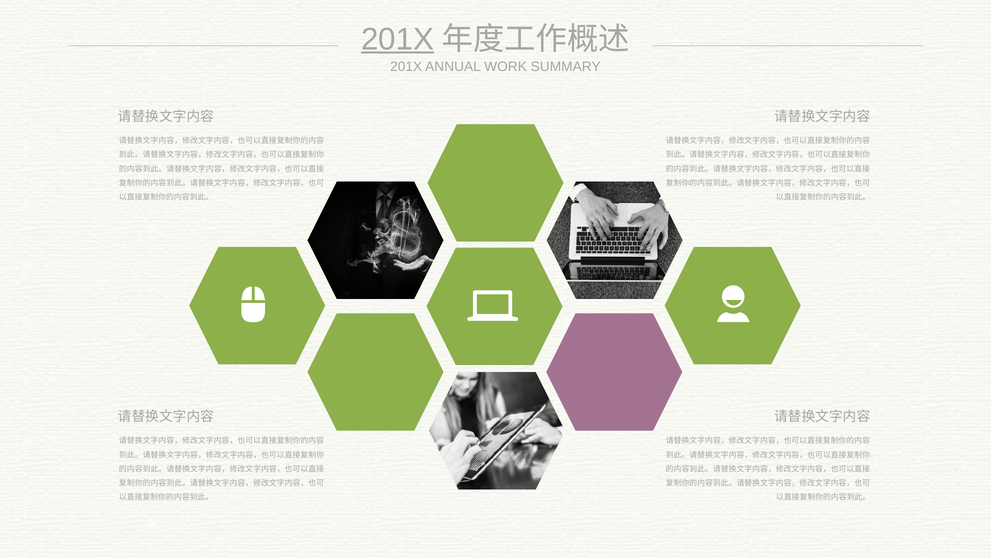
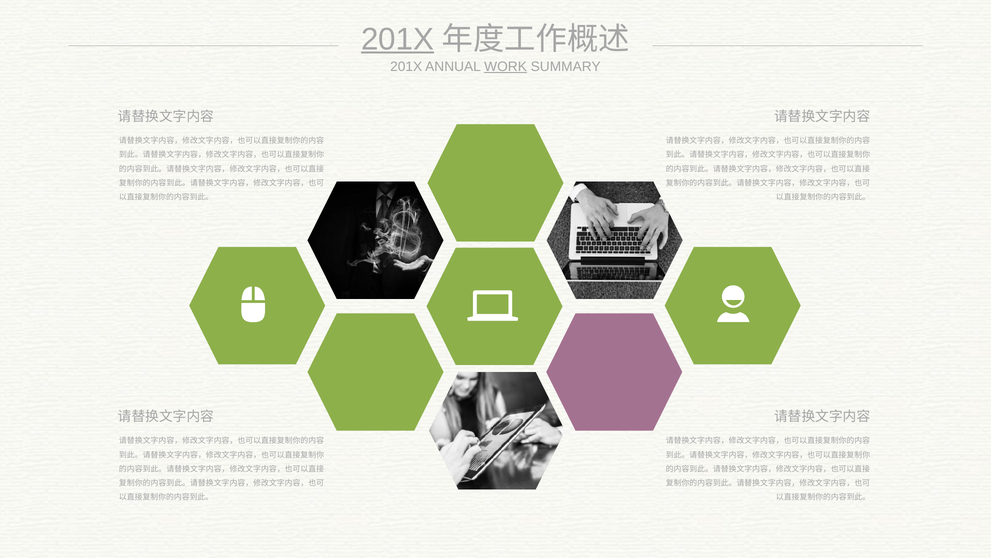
WORK underline: none -> present
